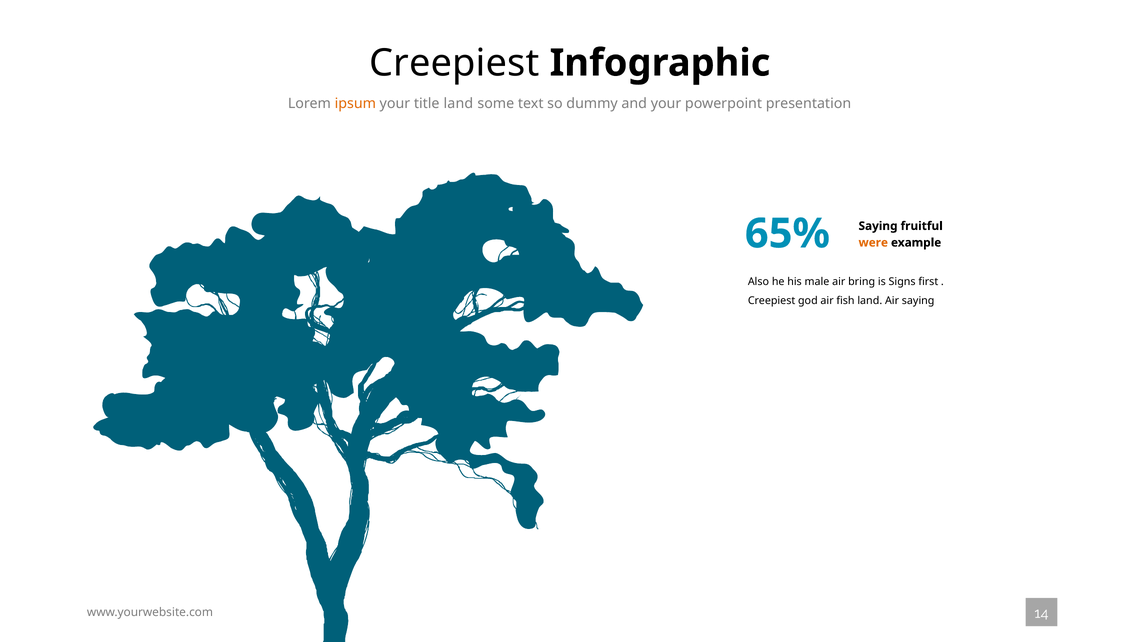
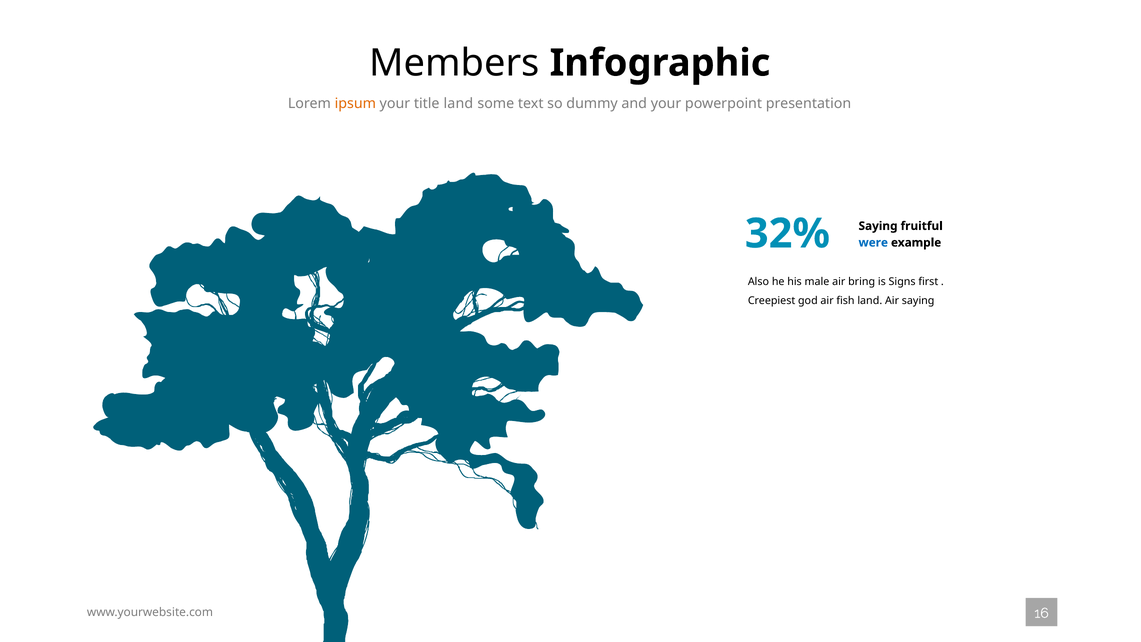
Creepiest at (454, 63): Creepiest -> Members
65%: 65% -> 32%
were colour: orange -> blue
14: 14 -> 16
